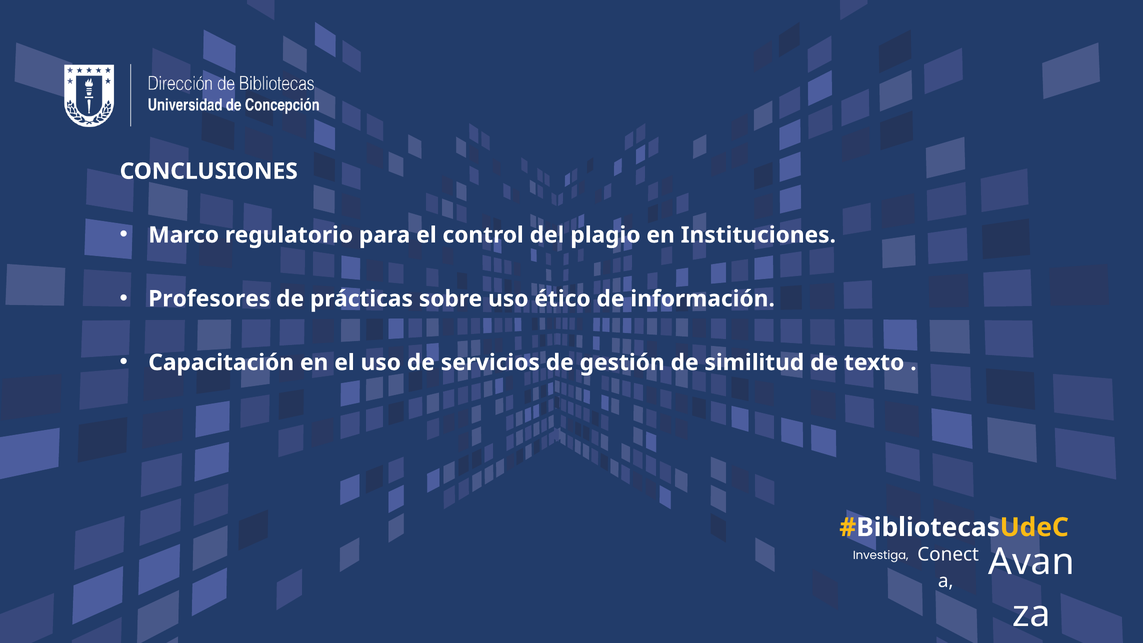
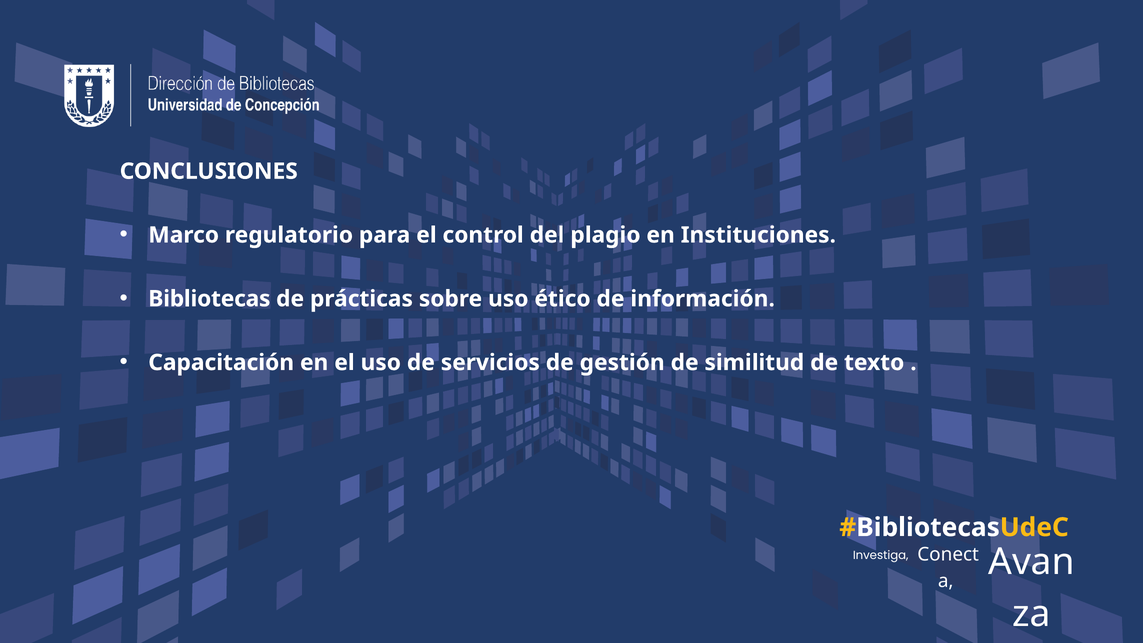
Profesores: Profesores -> Bibliotecas
